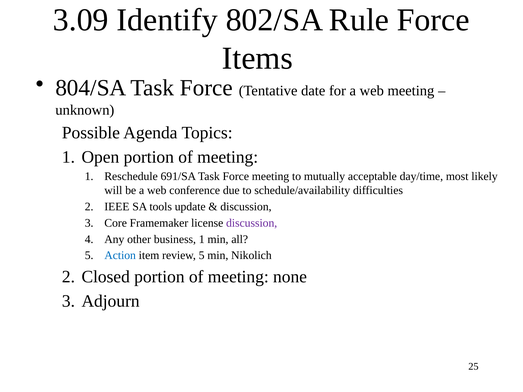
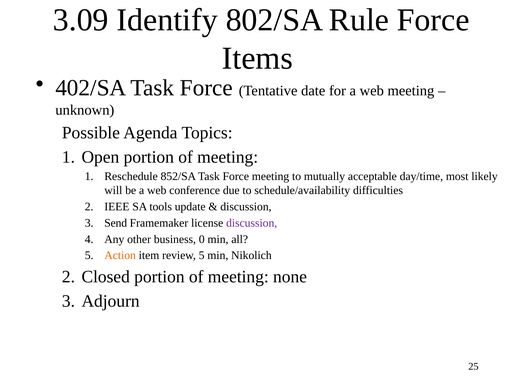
804/SA: 804/SA -> 402/SA
691/SA: 691/SA -> 852/SA
Core: Core -> Send
business 1: 1 -> 0
Action colour: blue -> orange
